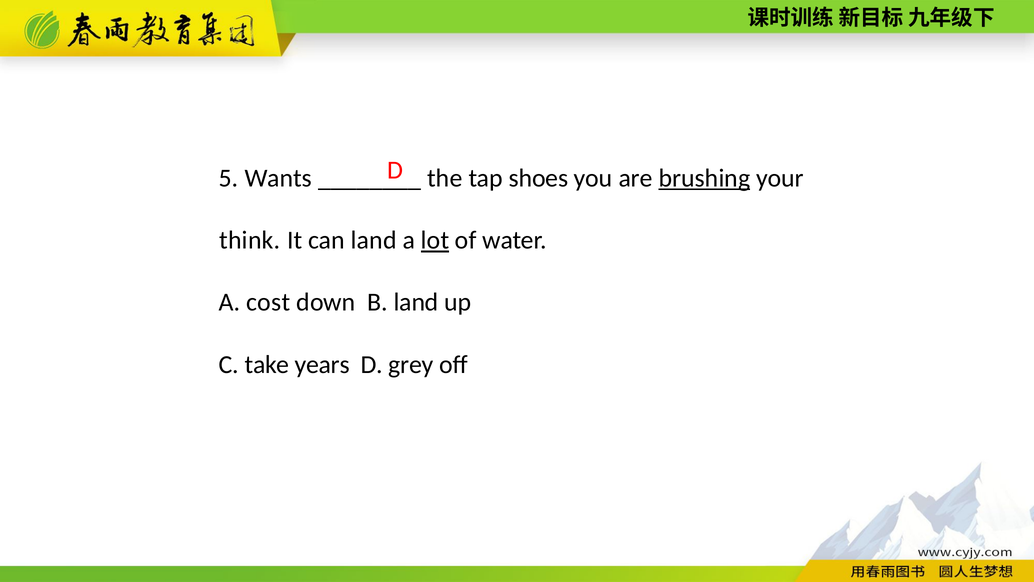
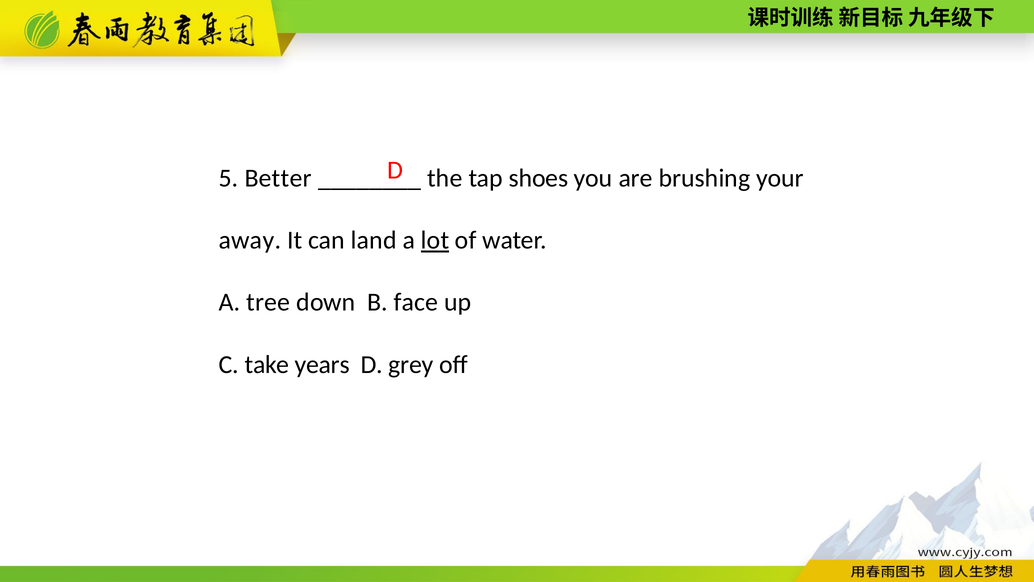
Wants: Wants -> Better
brushing underline: present -> none
think: think -> away
cost: cost -> tree
B land: land -> face
